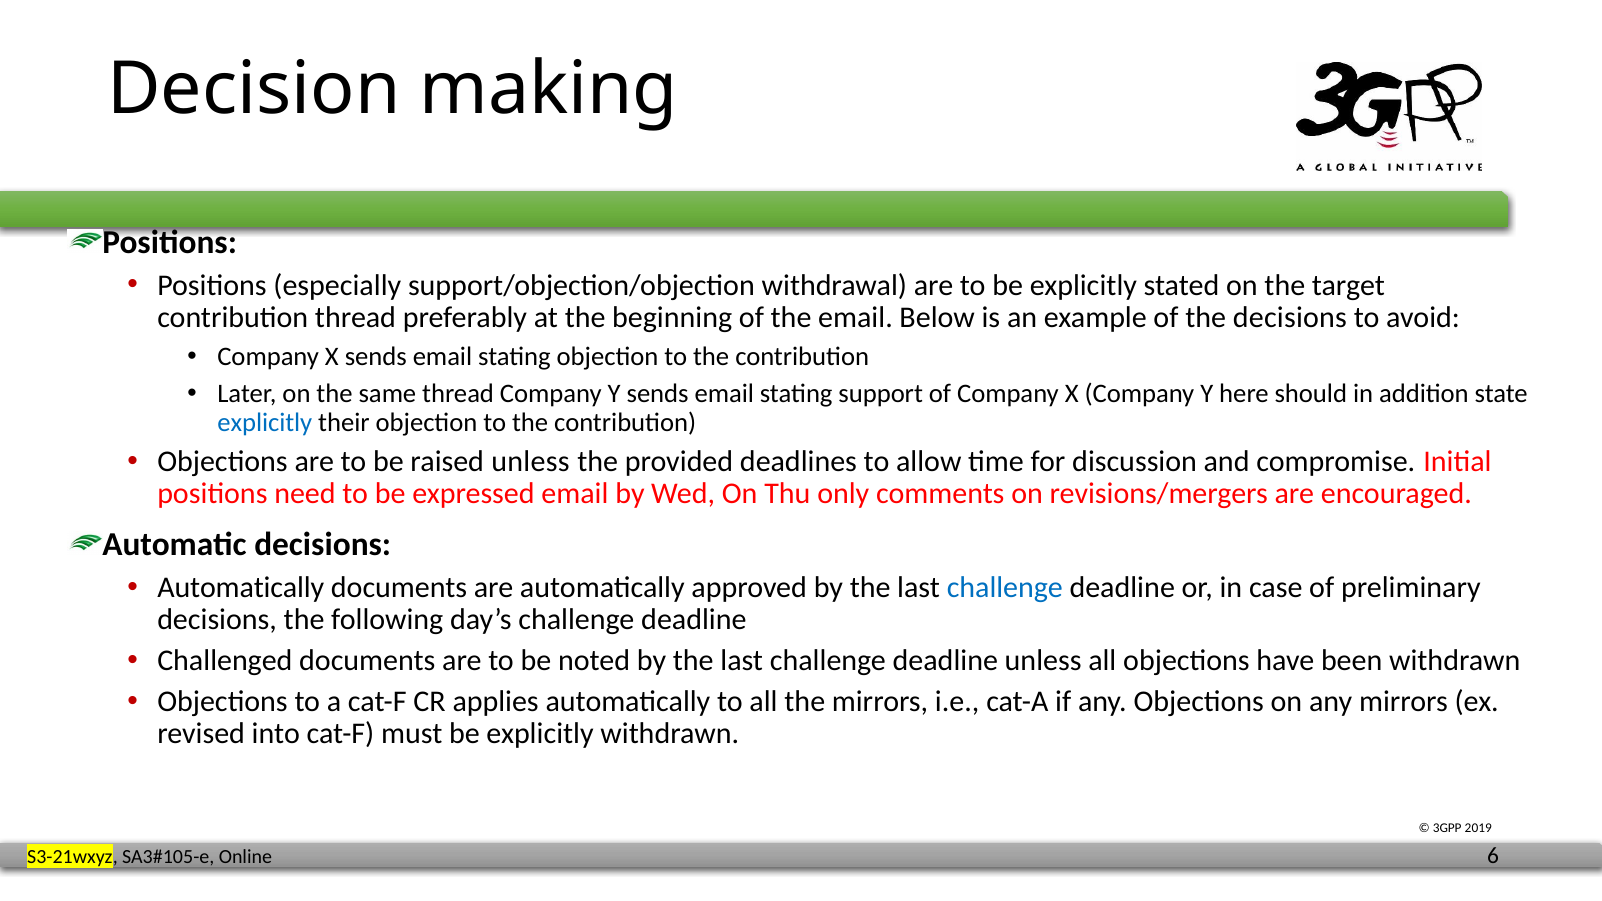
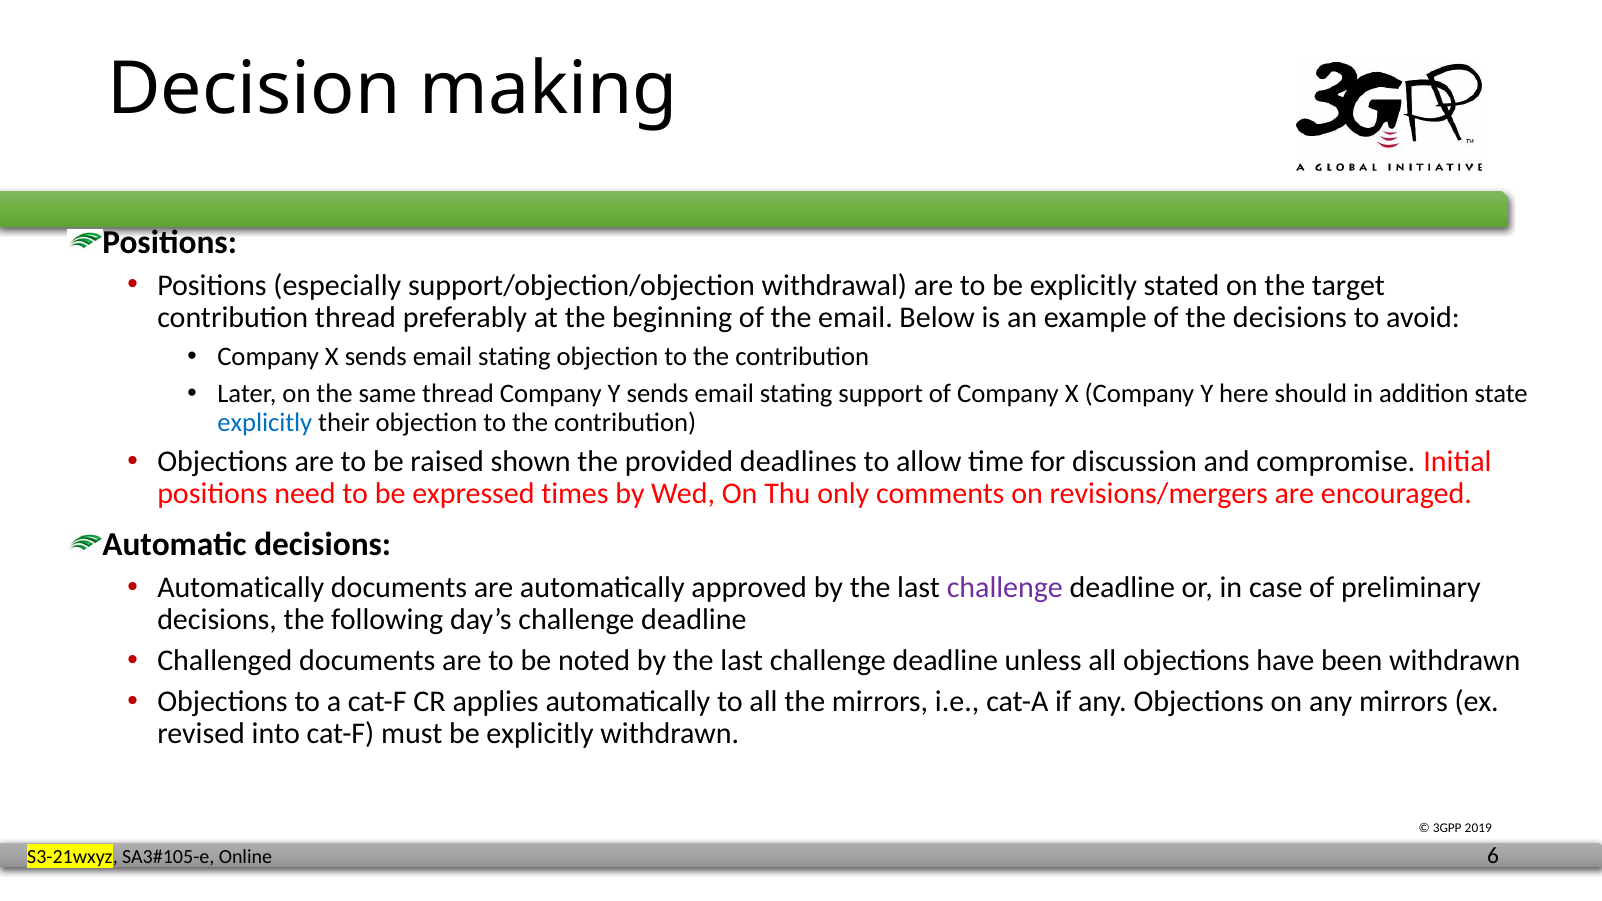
raised unless: unless -> shown
expressed email: email -> times
challenge at (1005, 587) colour: blue -> purple
